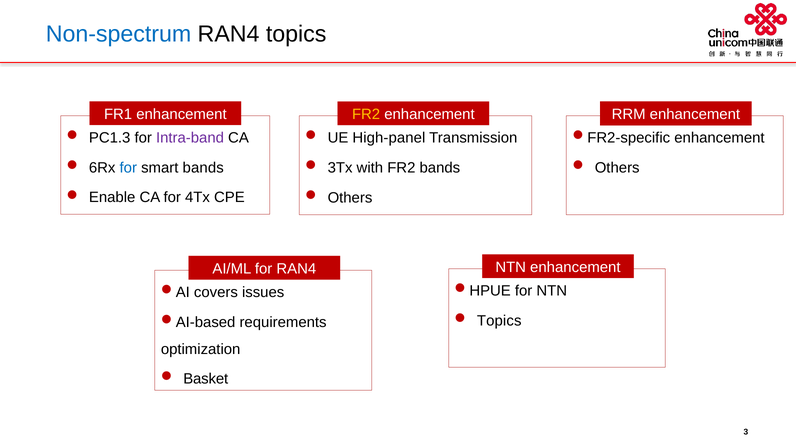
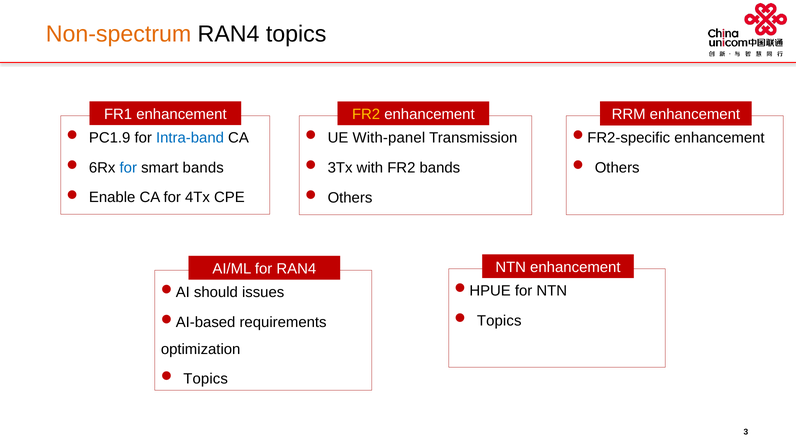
Non-spectrum colour: blue -> orange
PC1.3: PC1.3 -> PC1.9
Intra-band colour: purple -> blue
High-panel: High-panel -> With-panel
covers: covers -> should
Basket at (206, 379): Basket -> Topics
